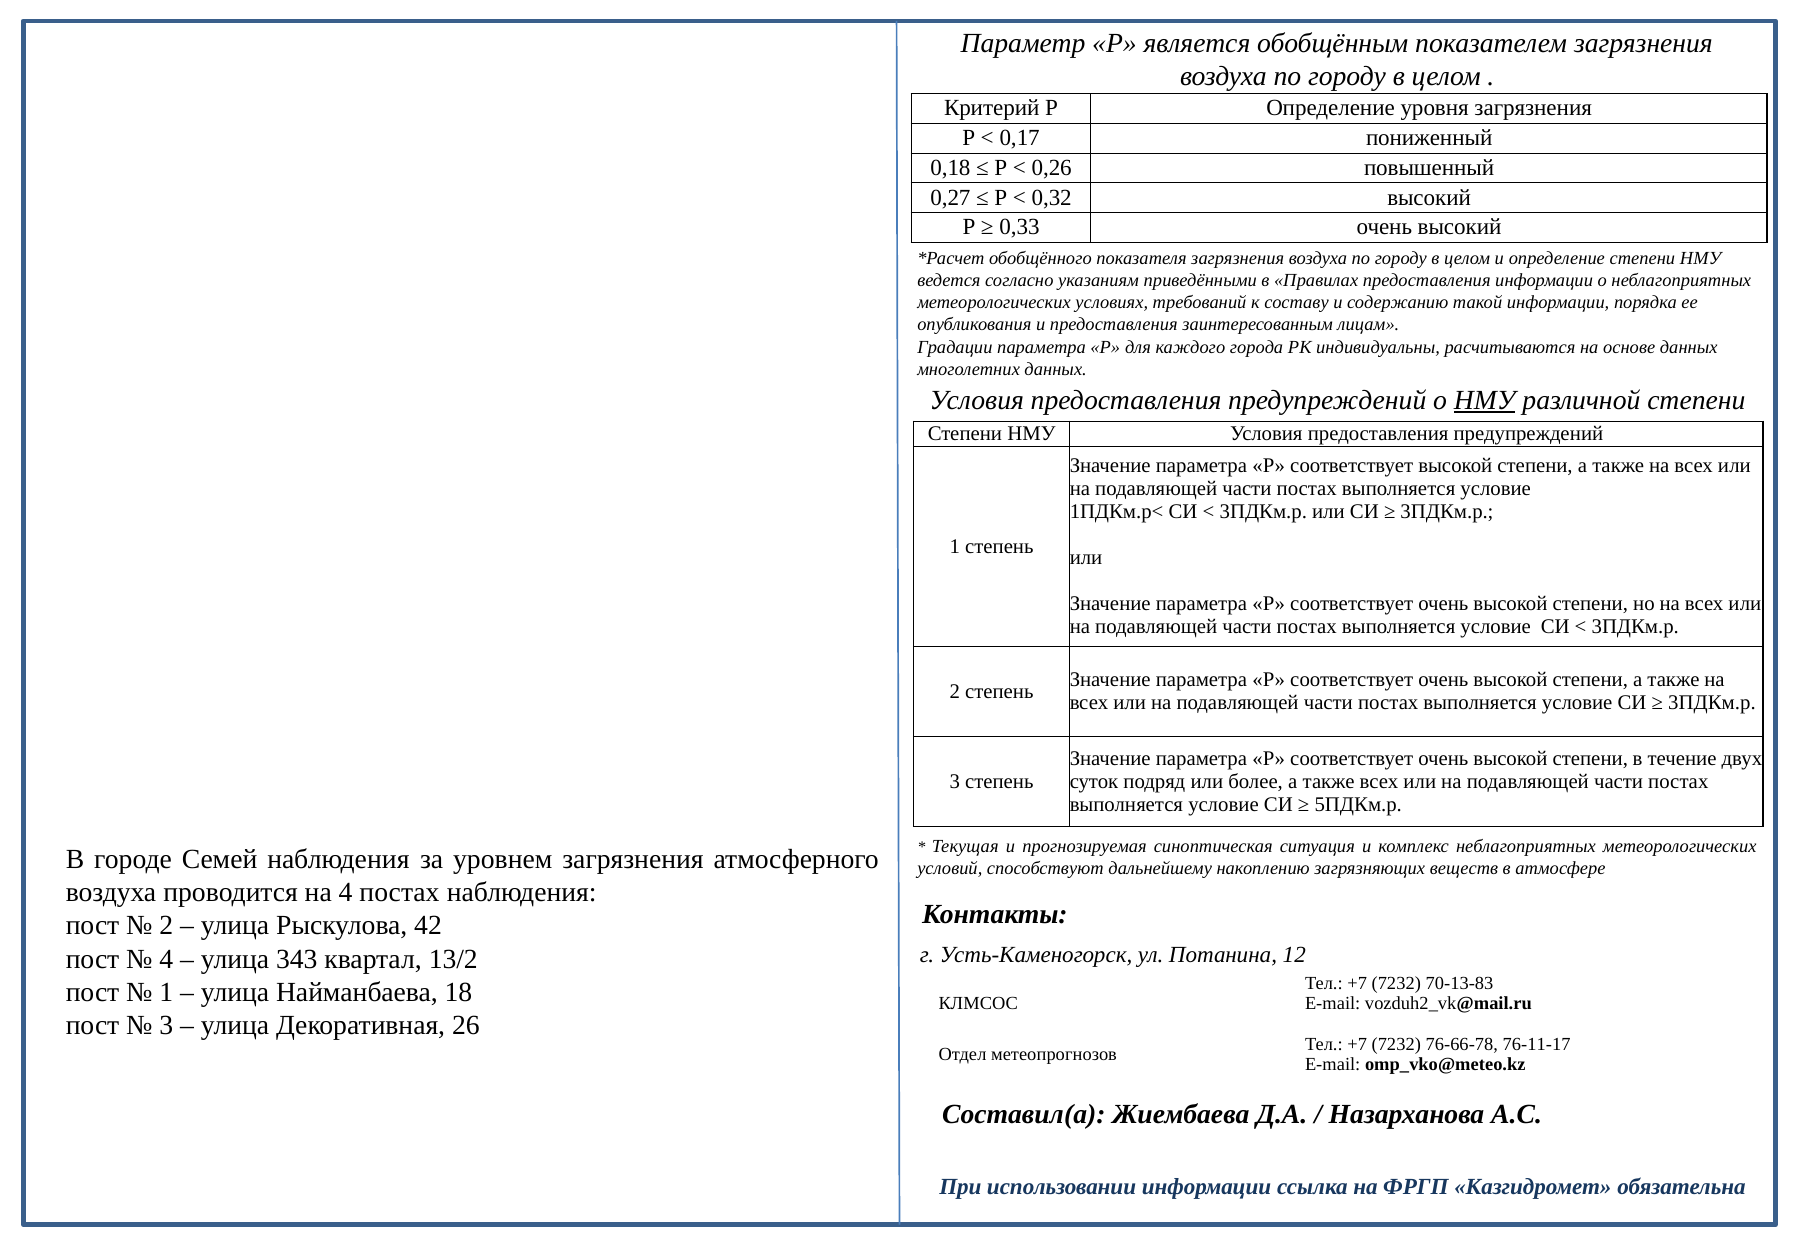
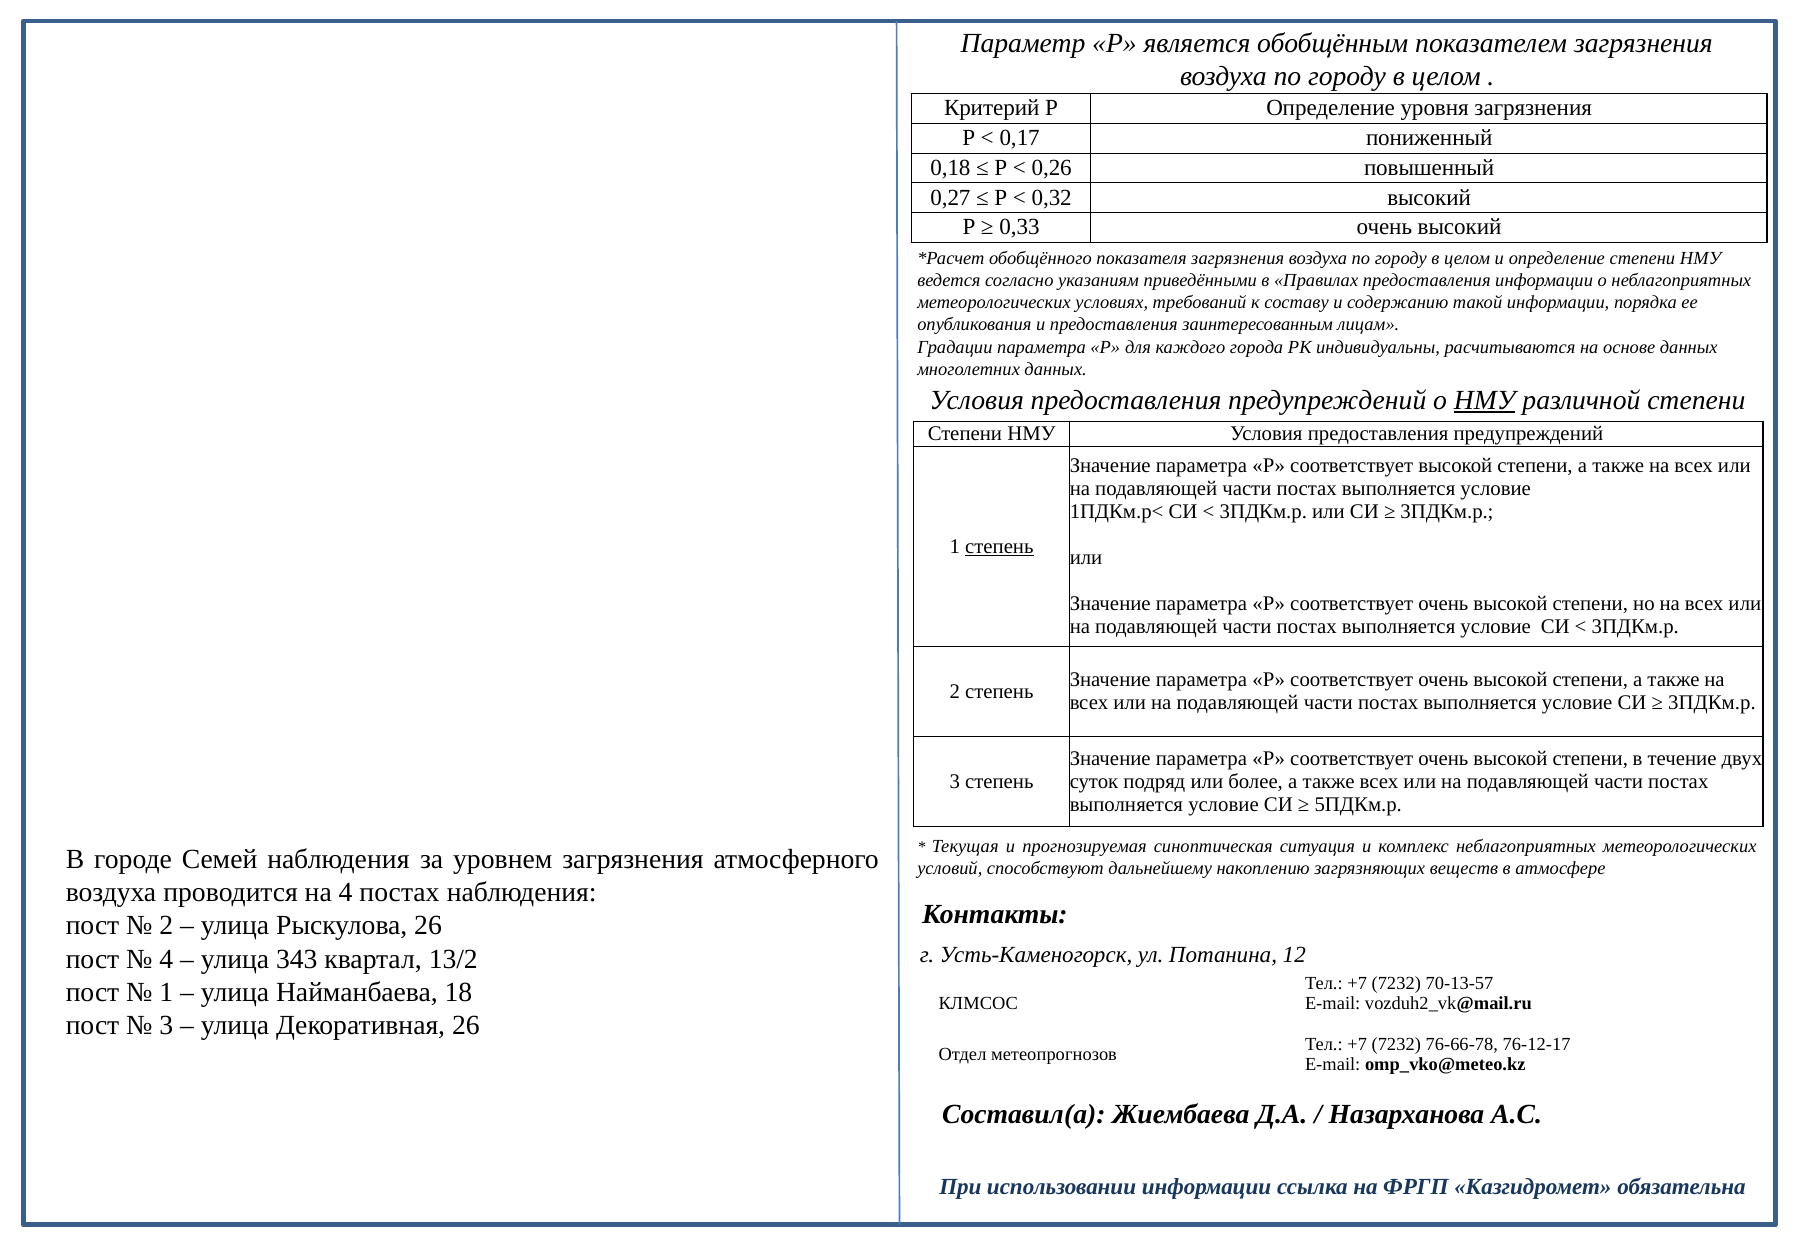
степень at (999, 546) underline: none -> present
Рыскулова 42: 42 -> 26
70-13-83: 70-13-83 -> 70-13-57
76-11-17: 76-11-17 -> 76-12-17
